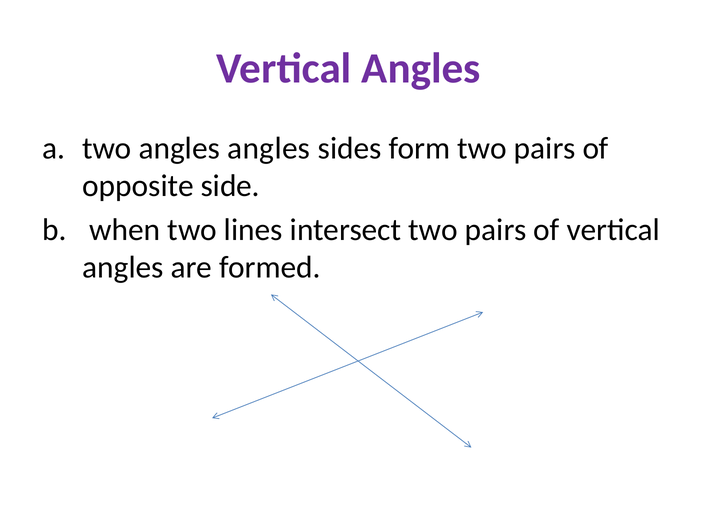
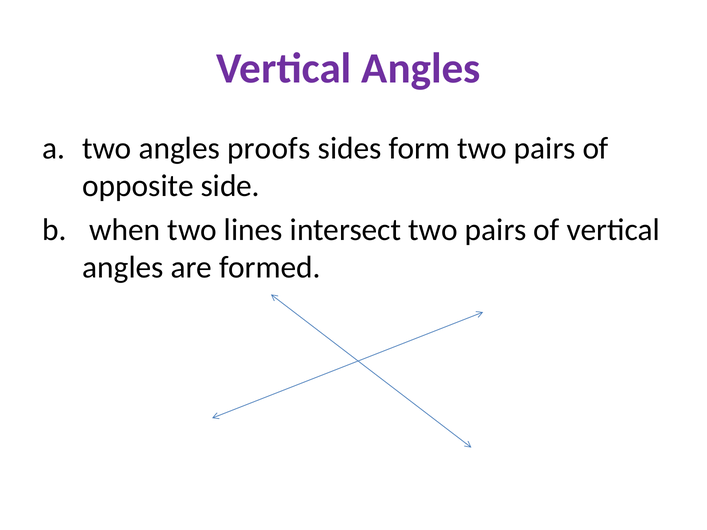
angles angles: angles -> proofs
